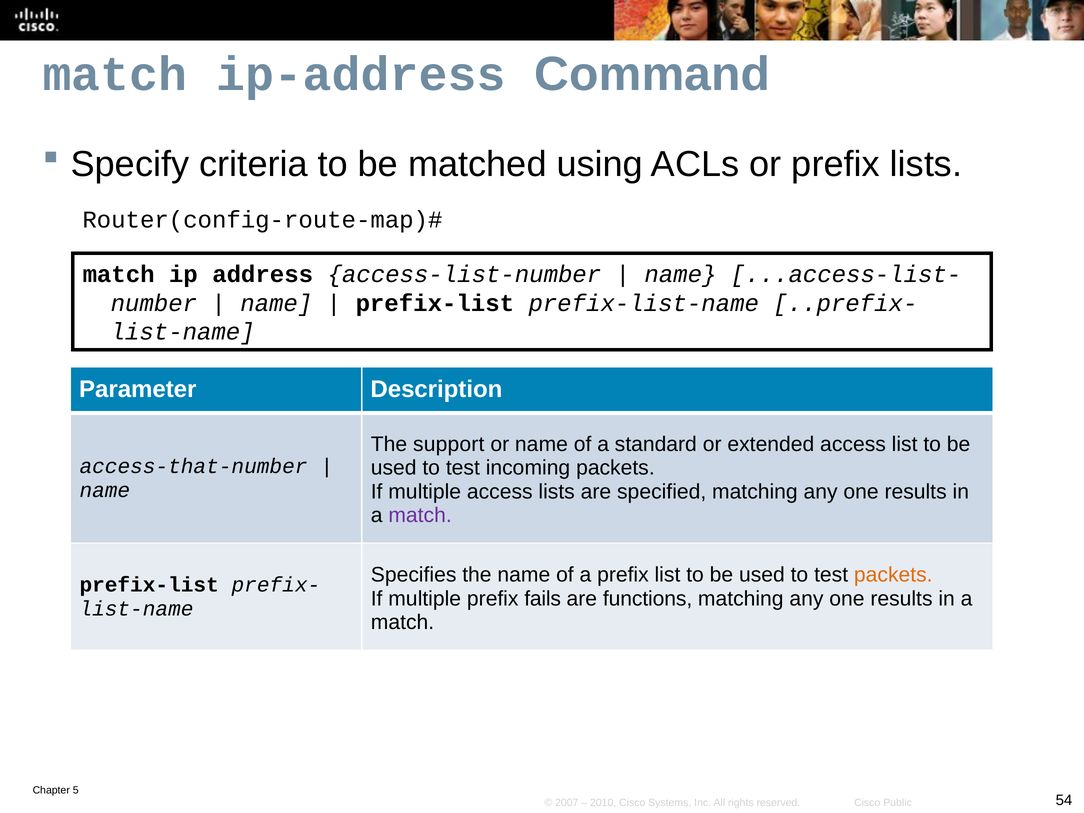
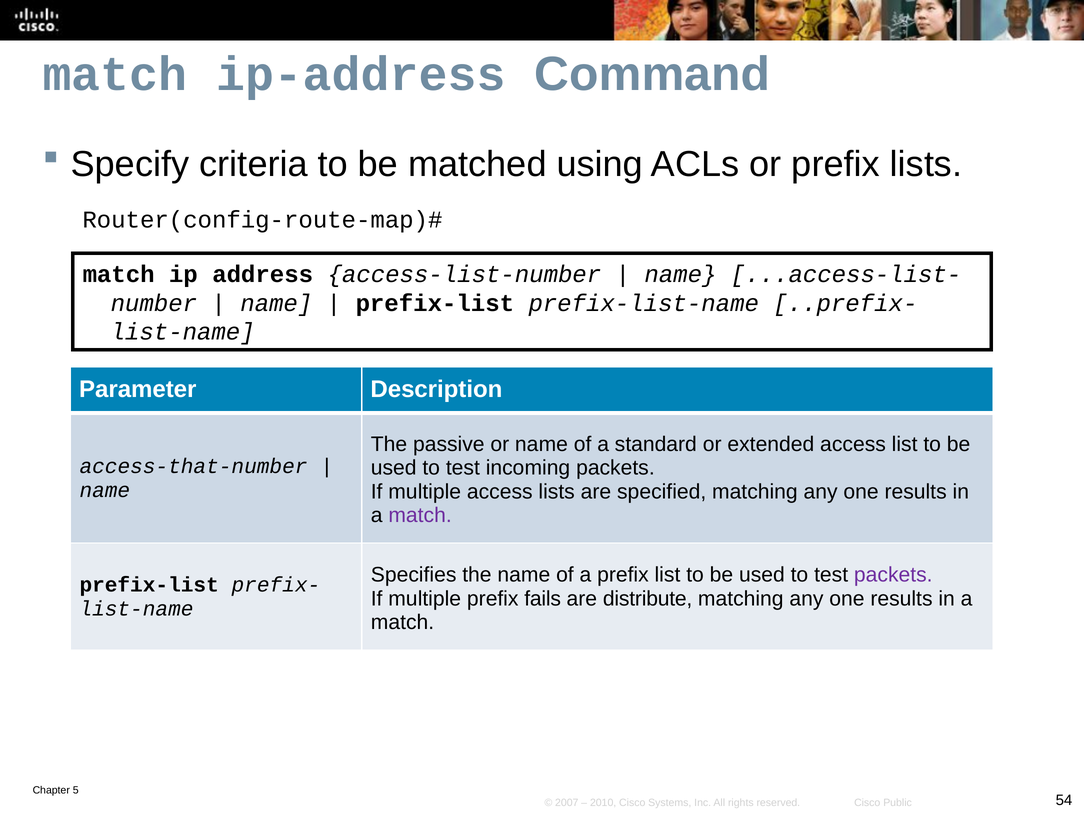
support: support -> passive
packets at (893, 575) colour: orange -> purple
functions: functions -> distribute
